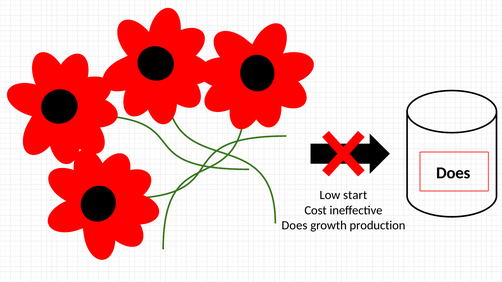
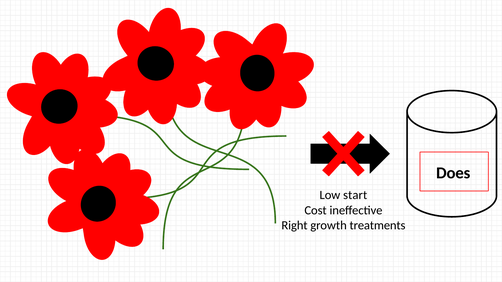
Does at (294, 226): Does -> Right
production: production -> treatments
